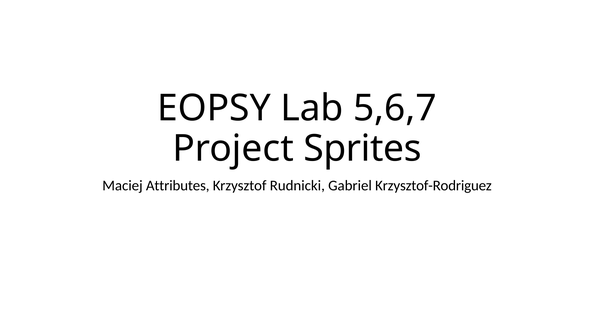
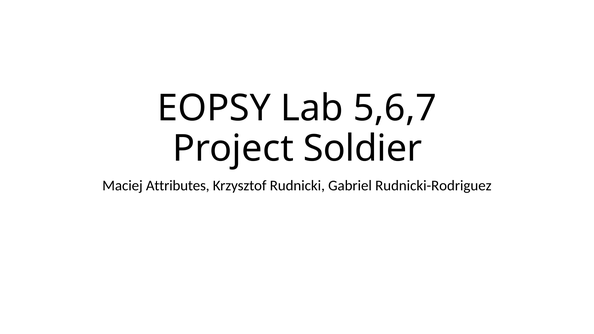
Sprites: Sprites -> Soldier
Krzysztof-Rodriguez: Krzysztof-Rodriguez -> Rudnicki-Rodriguez
